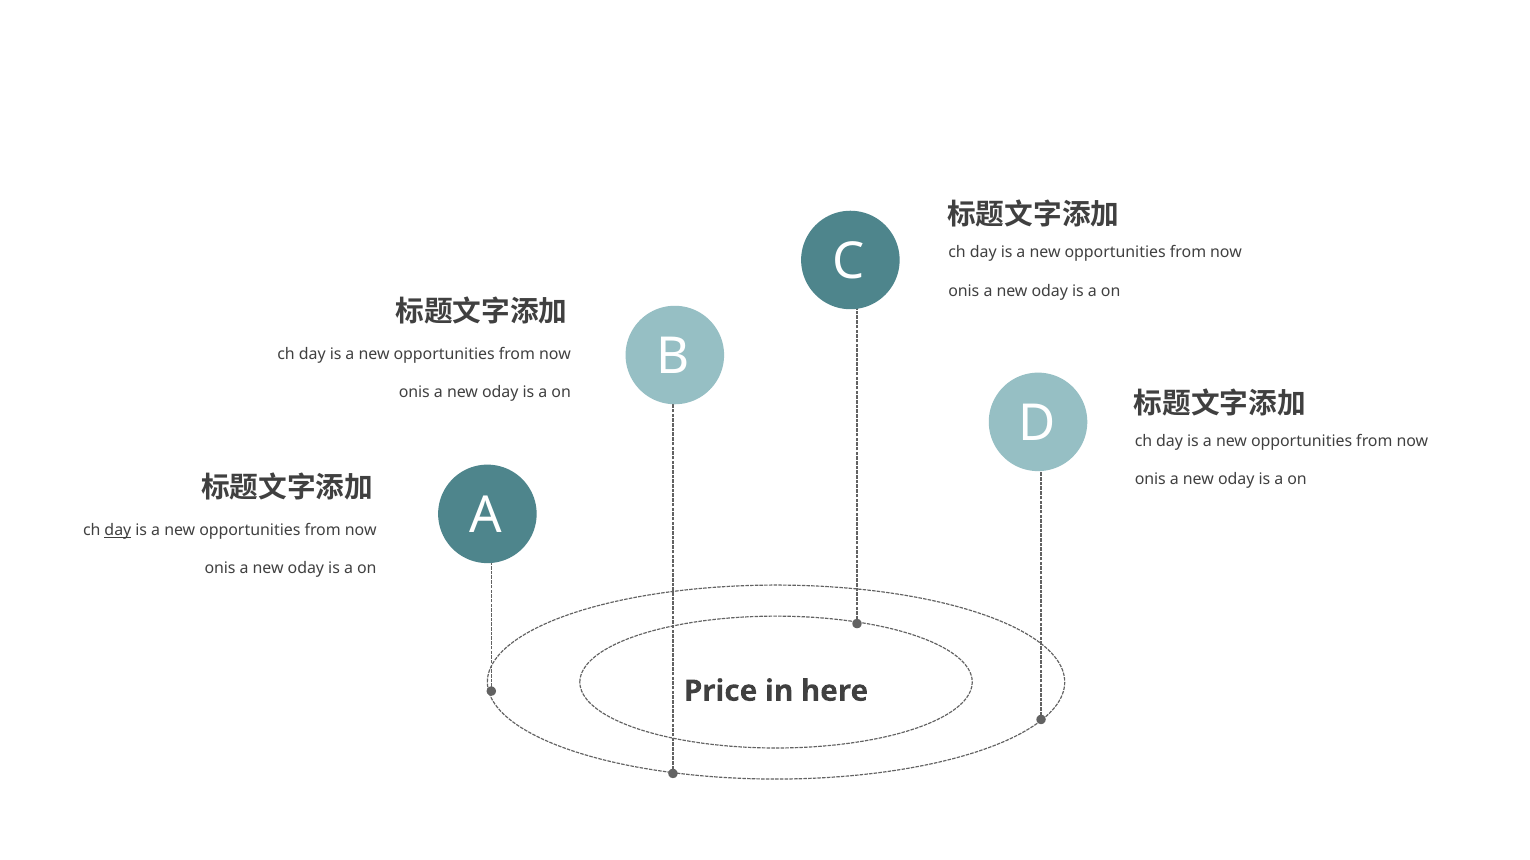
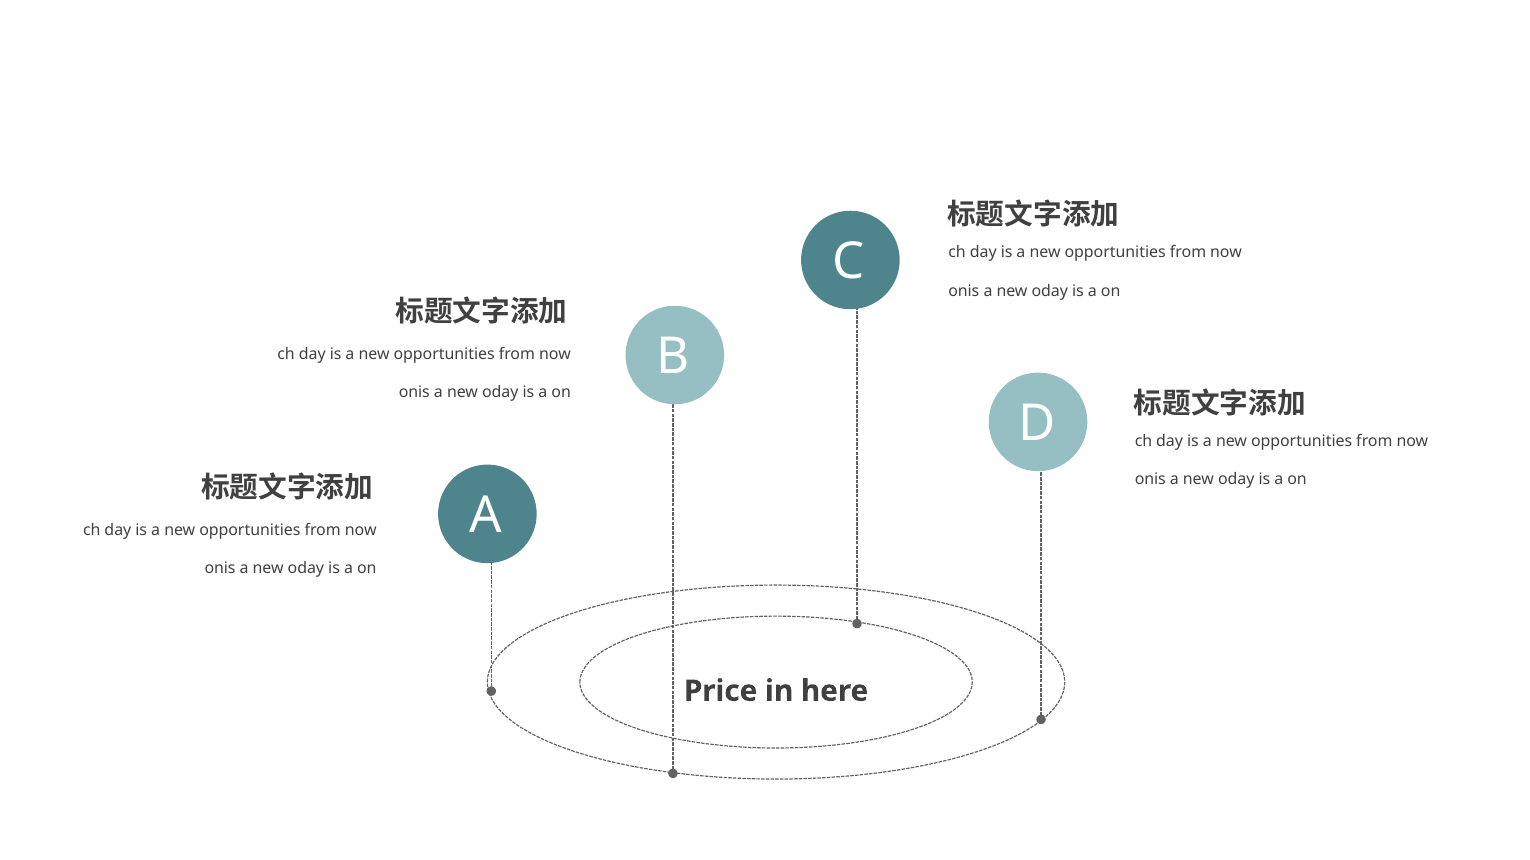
day at (118, 531) underline: present -> none
